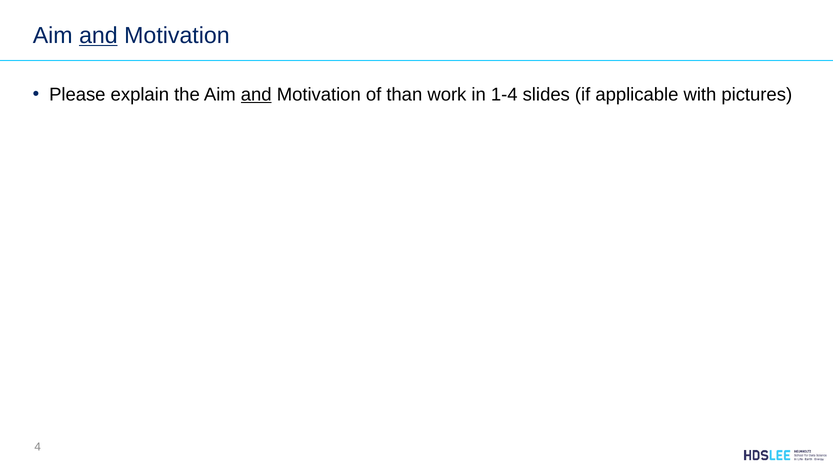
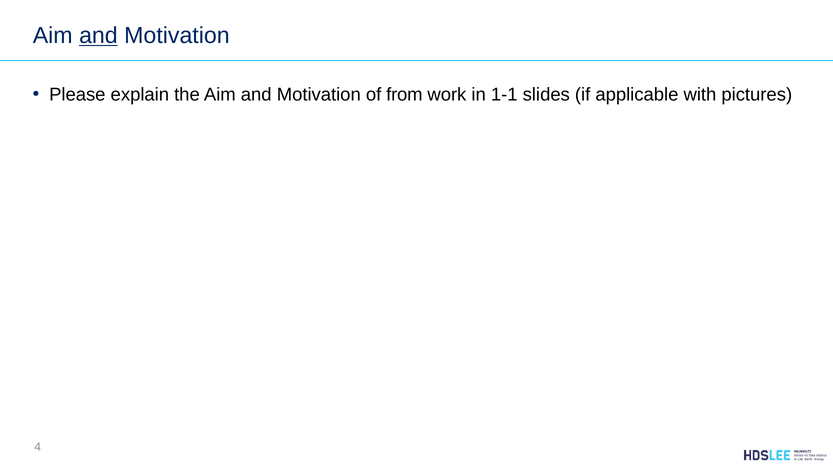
and at (256, 94) underline: present -> none
than: than -> from
1-4: 1-4 -> 1-1
